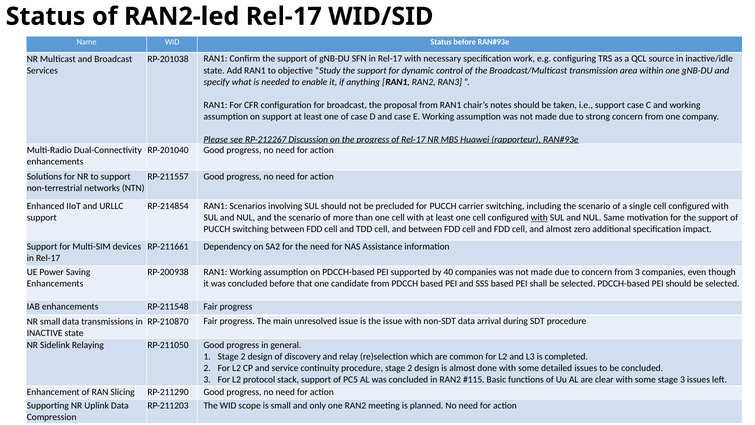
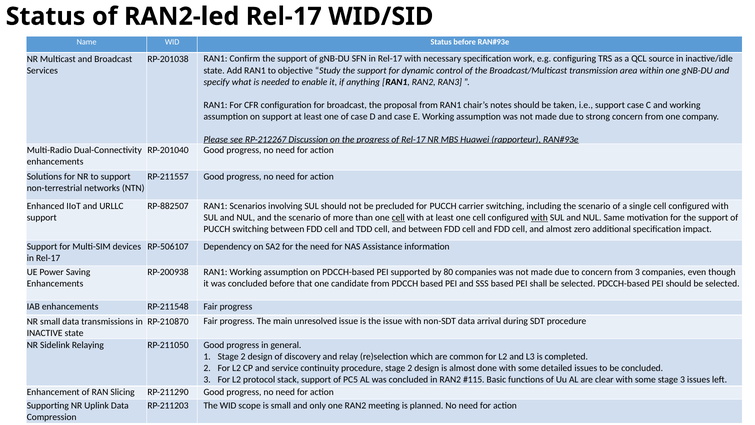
RP-214854: RP-214854 -> RP-882507
cell at (398, 217) underline: none -> present
RP-211661: RP-211661 -> RP-506107
40: 40 -> 80
